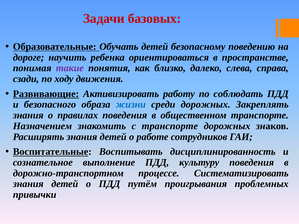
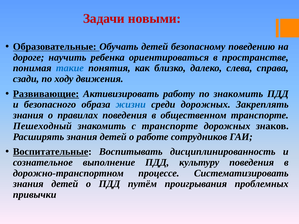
базовых: базовых -> новыми
такие colour: purple -> blue
по соблюдать: соблюдать -> знакомить
Назначением: Назначением -> Пешеходный
